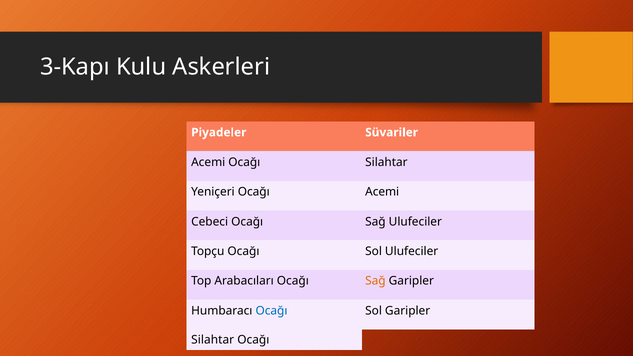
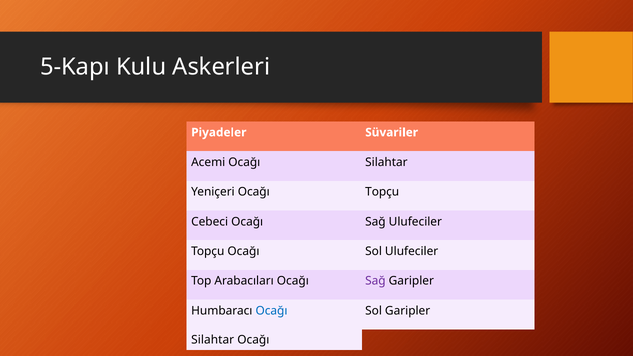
3-Kapı: 3-Kapı -> 5-Kapı
Ocağı Acemi: Acemi -> Topçu
Sağ at (375, 281) colour: orange -> purple
